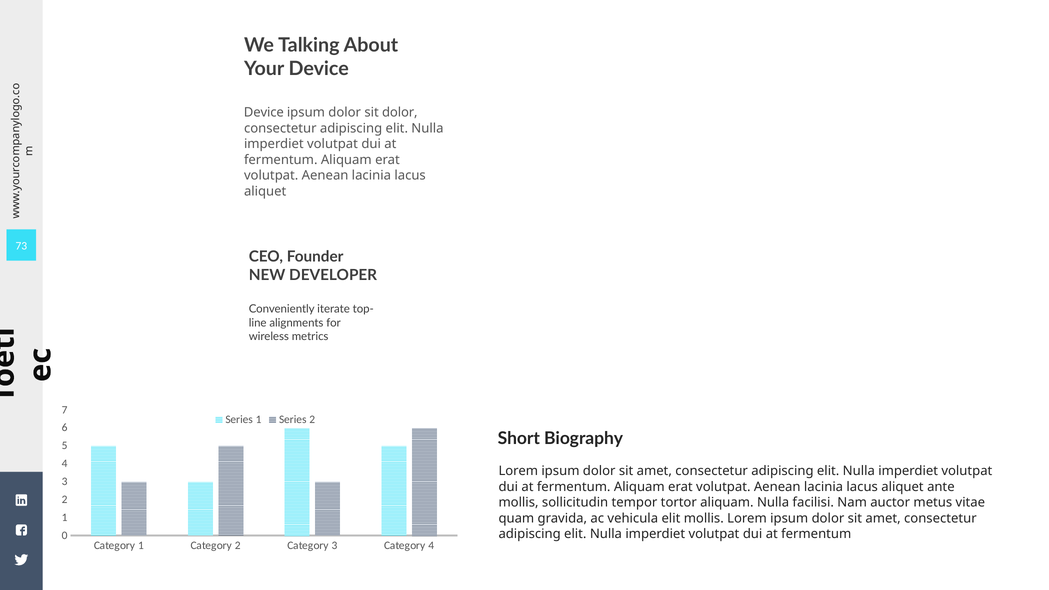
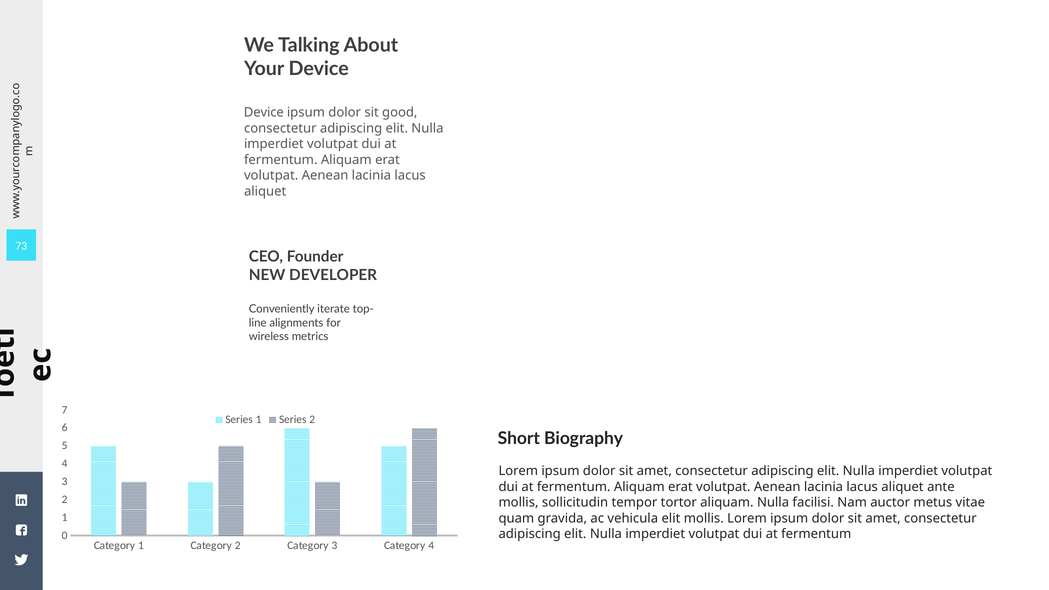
sit dolor: dolor -> good
